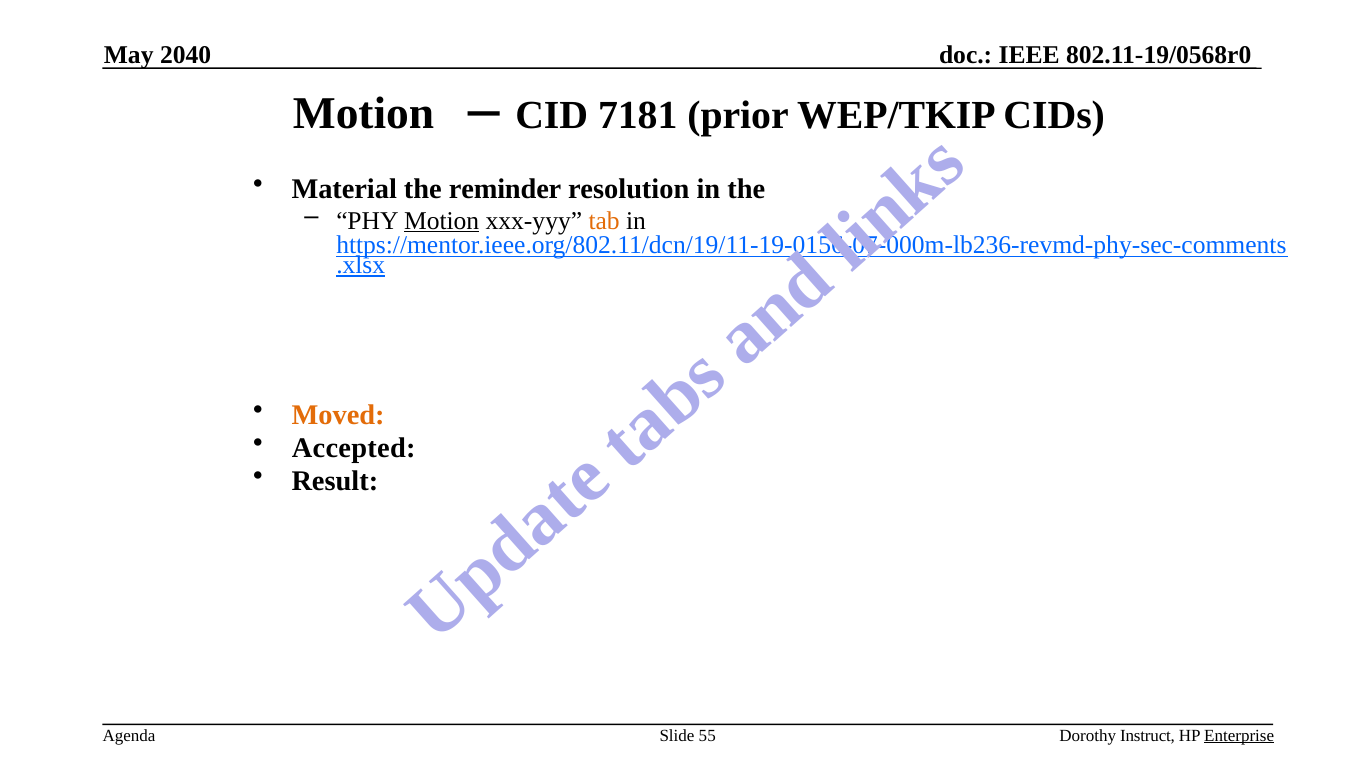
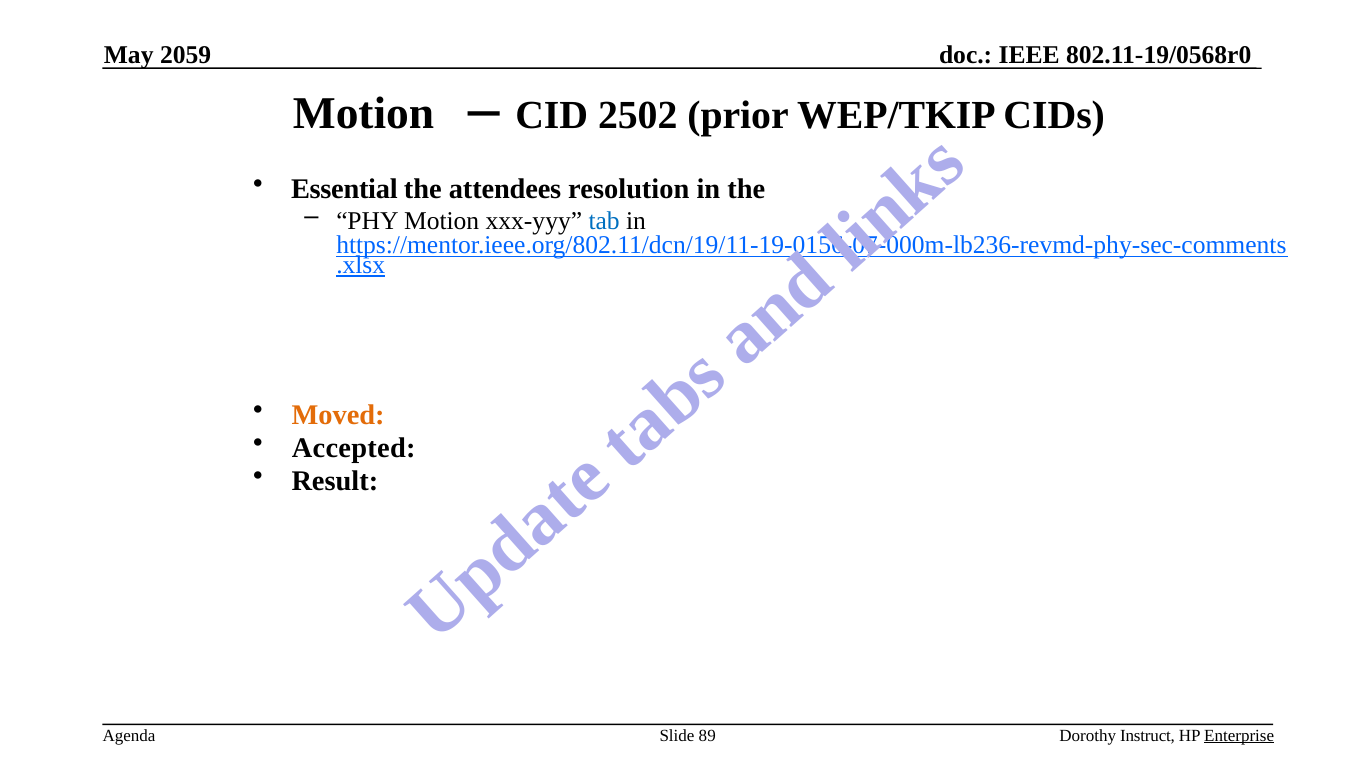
2040: 2040 -> 2059
7181: 7181 -> 2502
Material: Material -> Essential
reminder: reminder -> attendees
Motion at (442, 221) underline: present -> none
tab colour: orange -> blue
55: 55 -> 89
